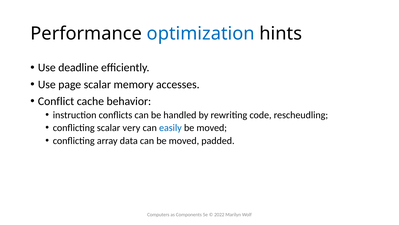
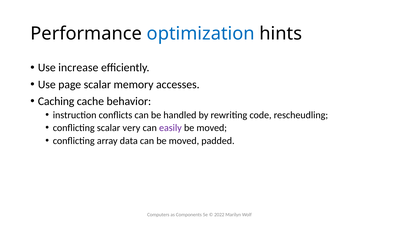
deadline: deadline -> increase
Conflict: Conflict -> Caching
easily colour: blue -> purple
